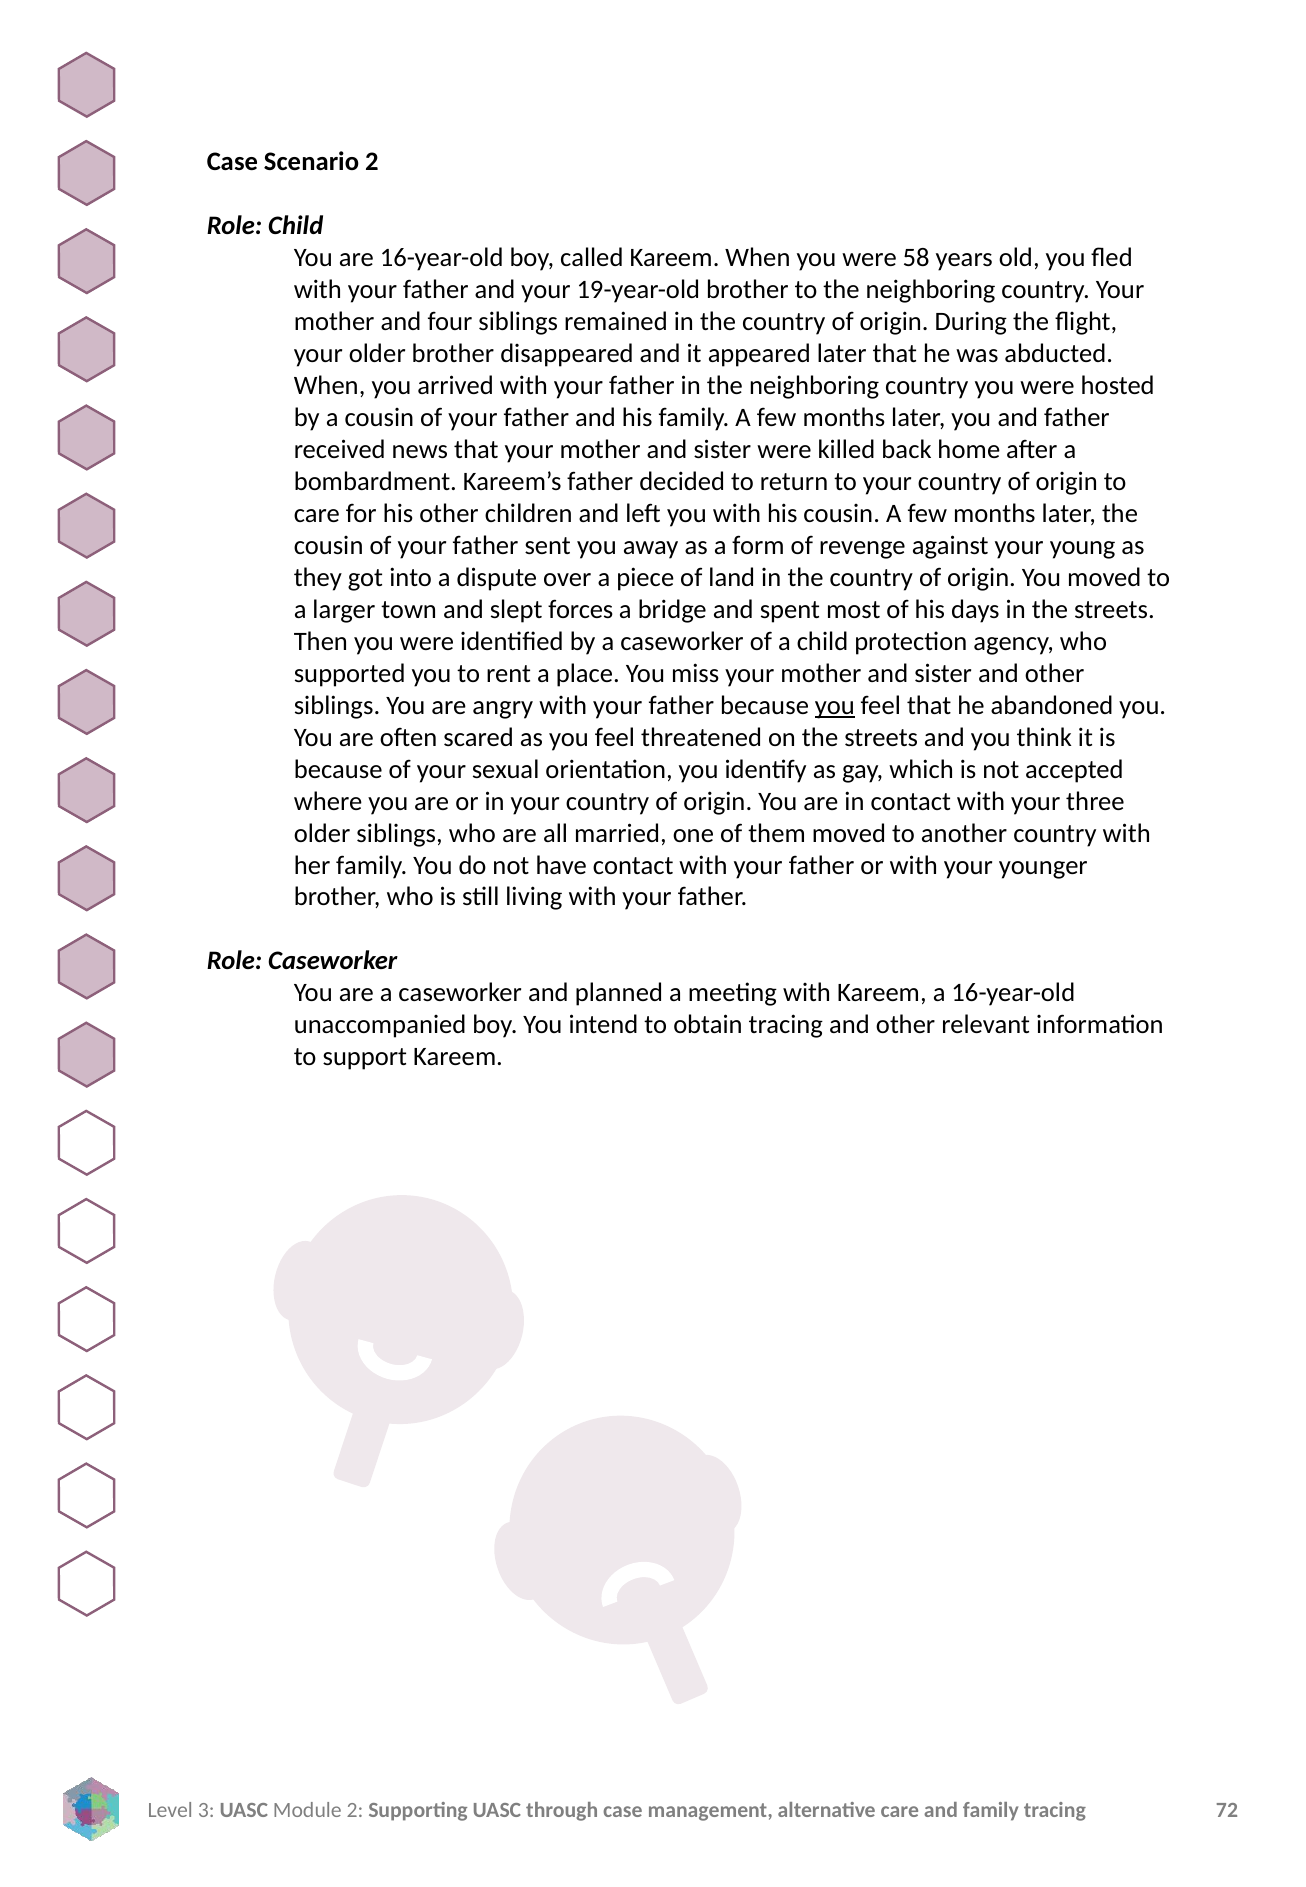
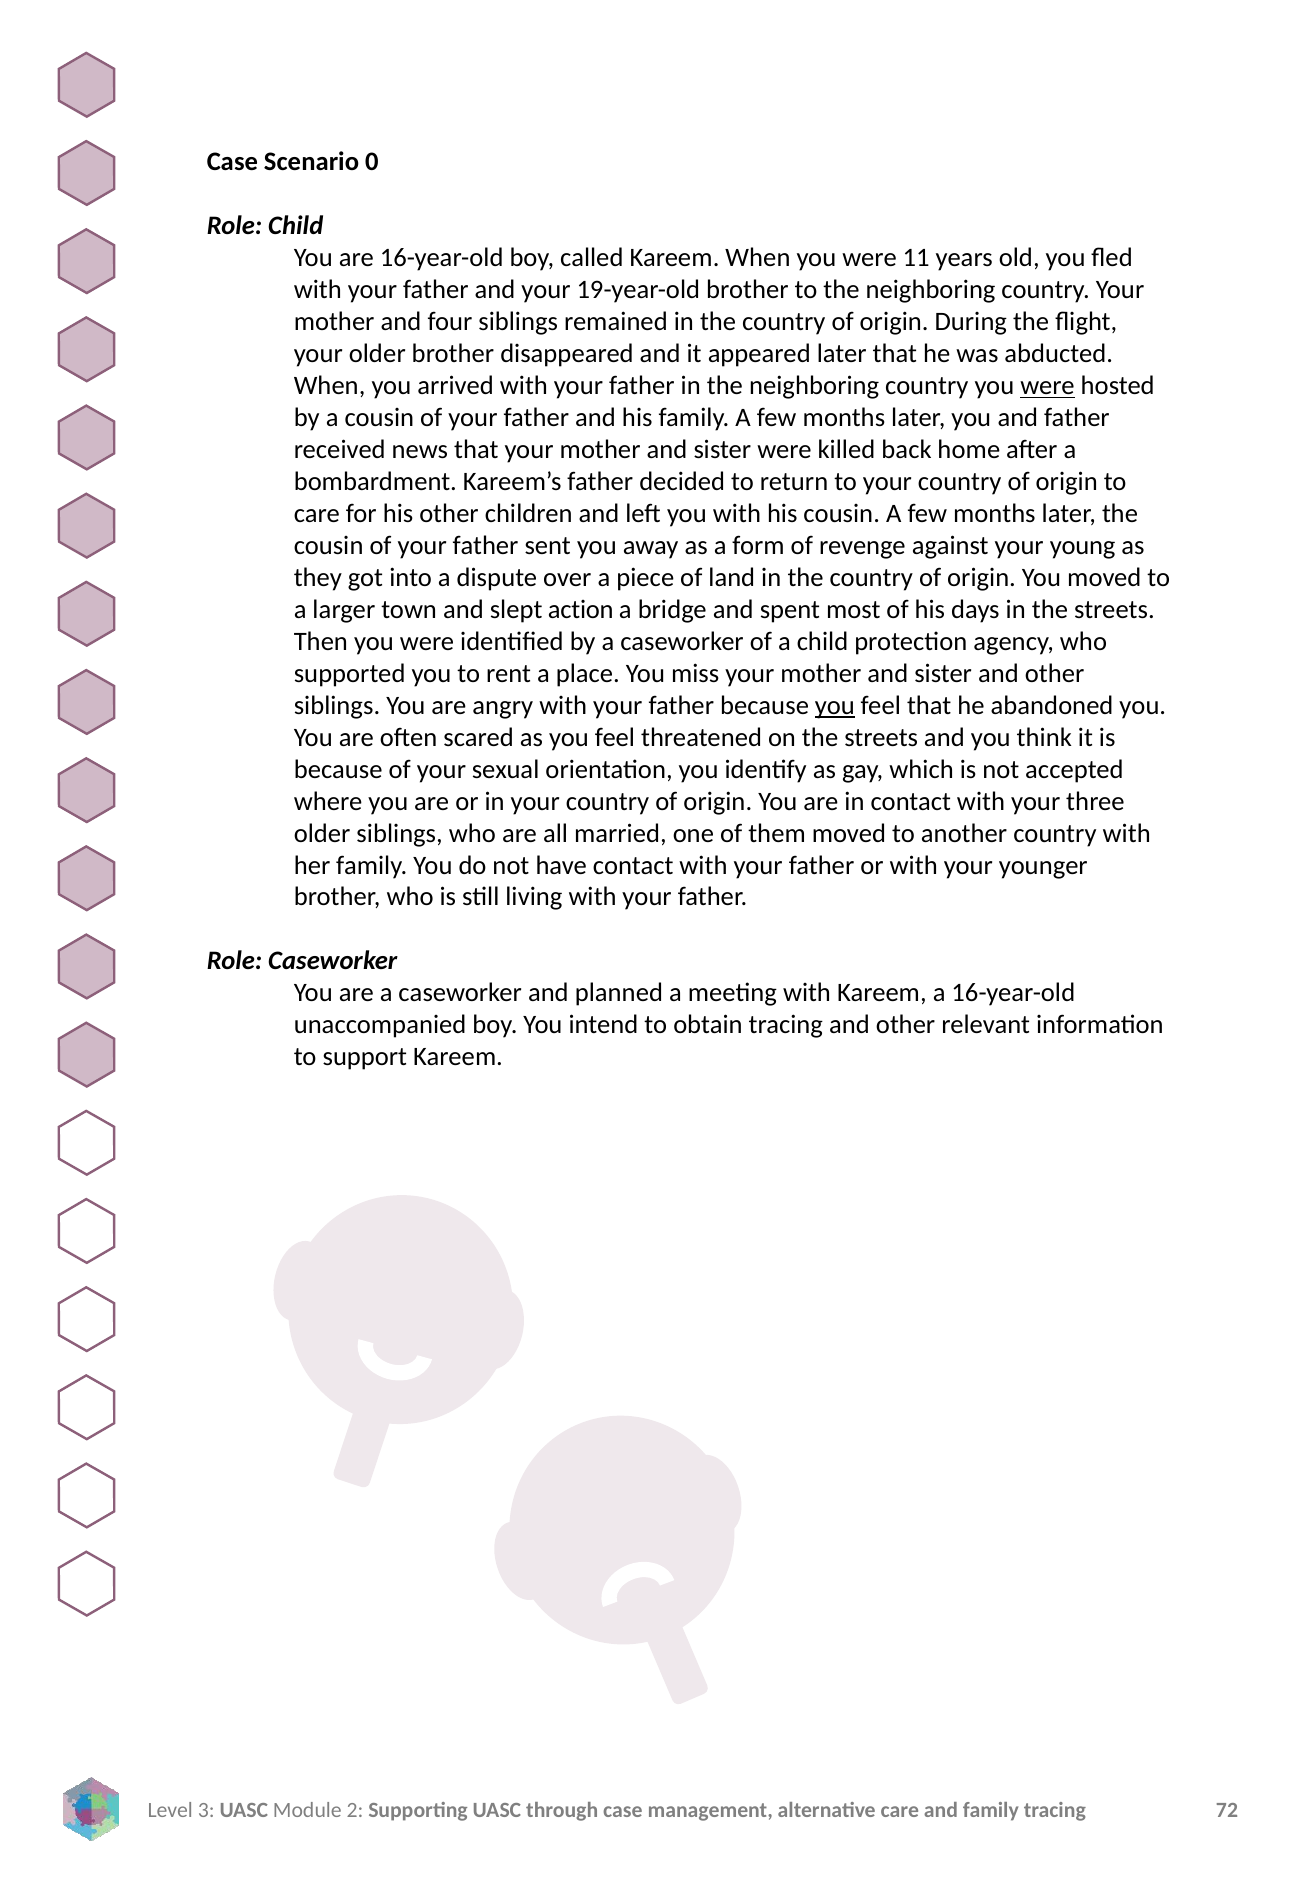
Scenario 2: 2 -> 0
58: 58 -> 11
were at (1048, 386) underline: none -> present
forces: forces -> action
